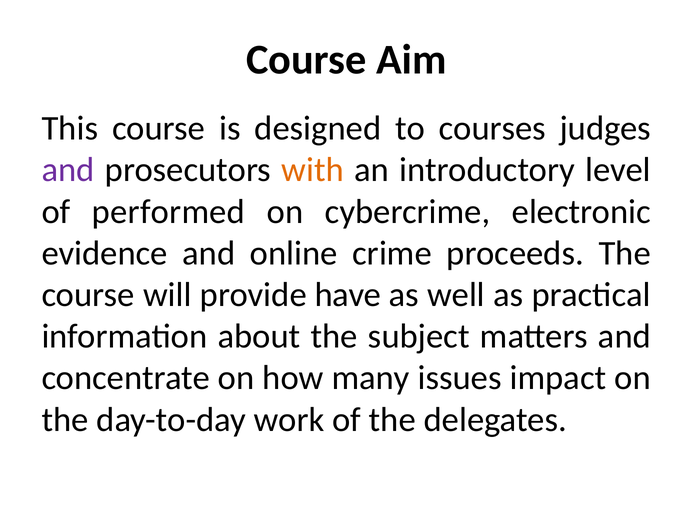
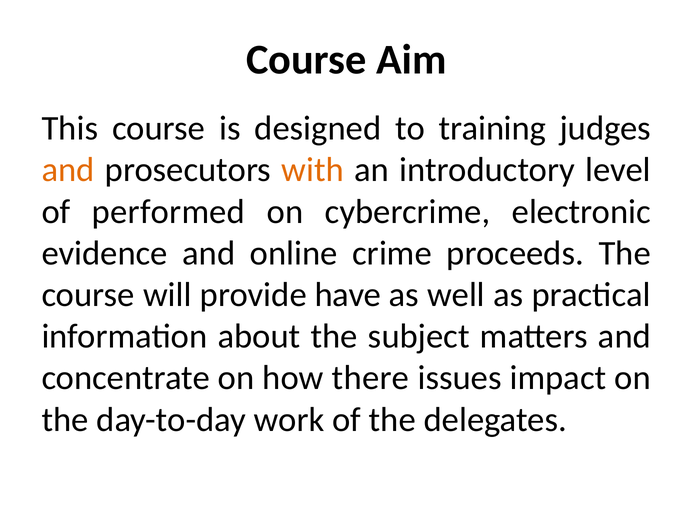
courses: courses -> training
and at (68, 170) colour: purple -> orange
many: many -> there
